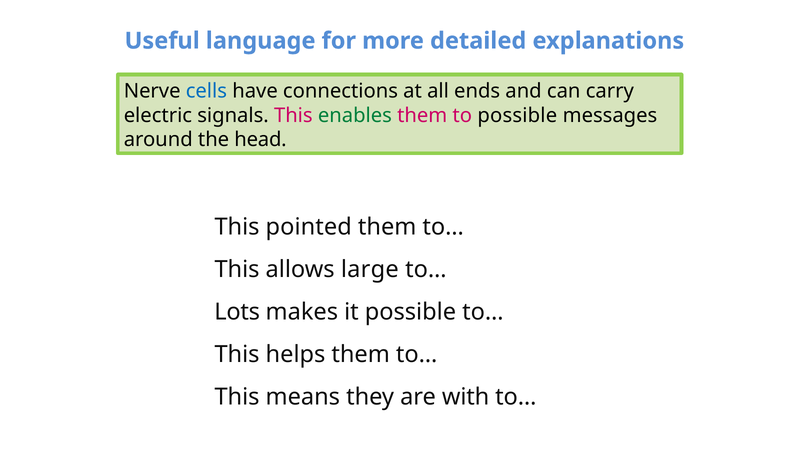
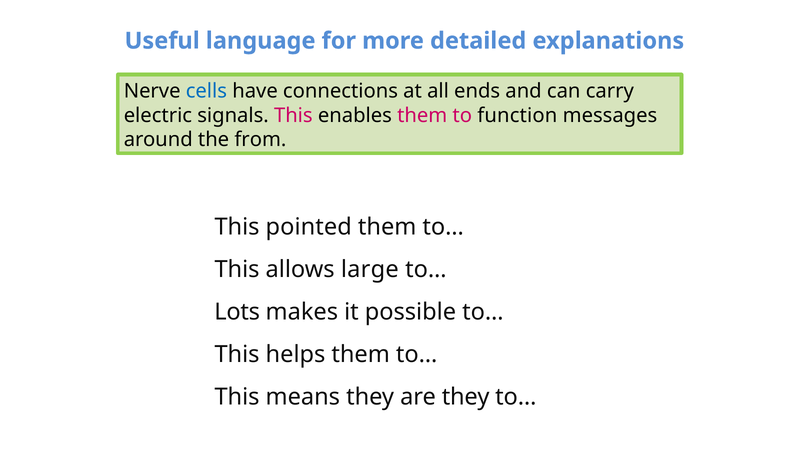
enables colour: green -> black
to possible: possible -> function
head: head -> from
are with: with -> they
